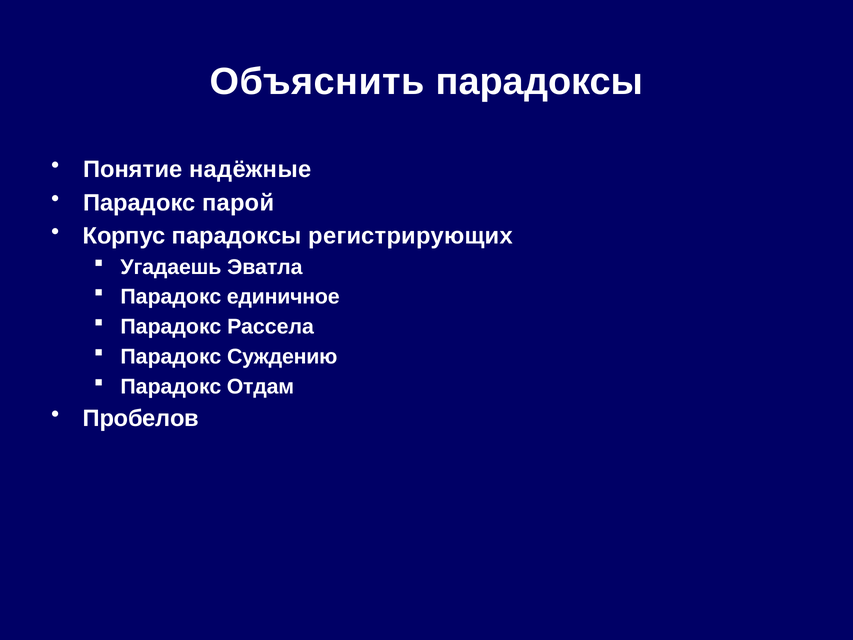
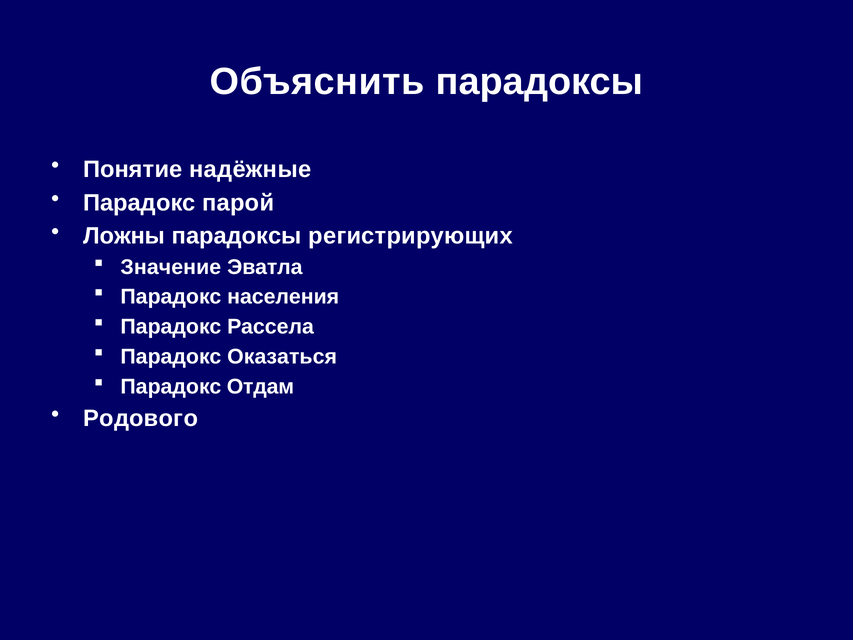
Корпус: Корпус -> Ложны
Угадаешь: Угадаешь -> Значение
единичное: единичное -> населения
Суждению: Суждению -> Оказаться
Пробелов: Пробелов -> Родового
